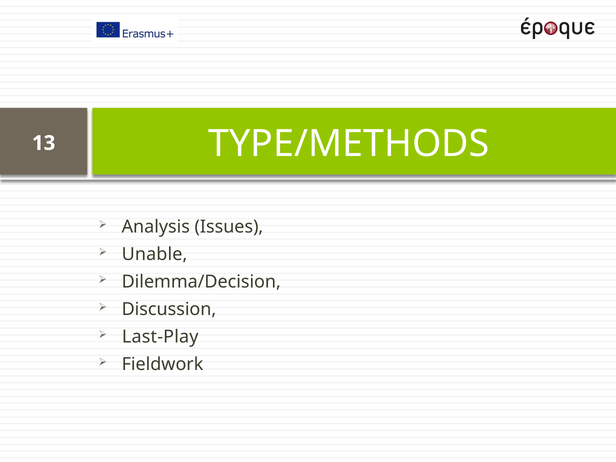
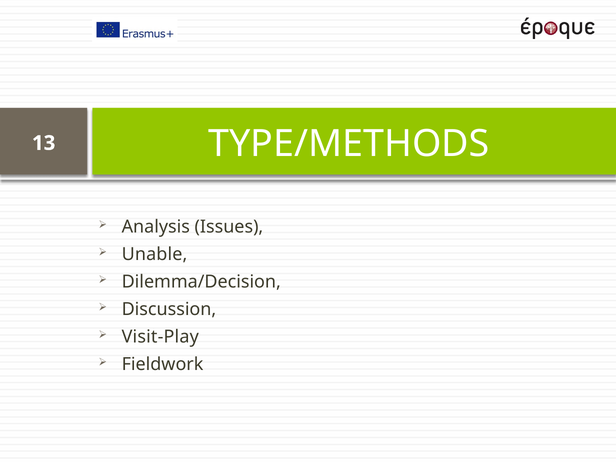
Last-Play: Last-Play -> Visit-Play
